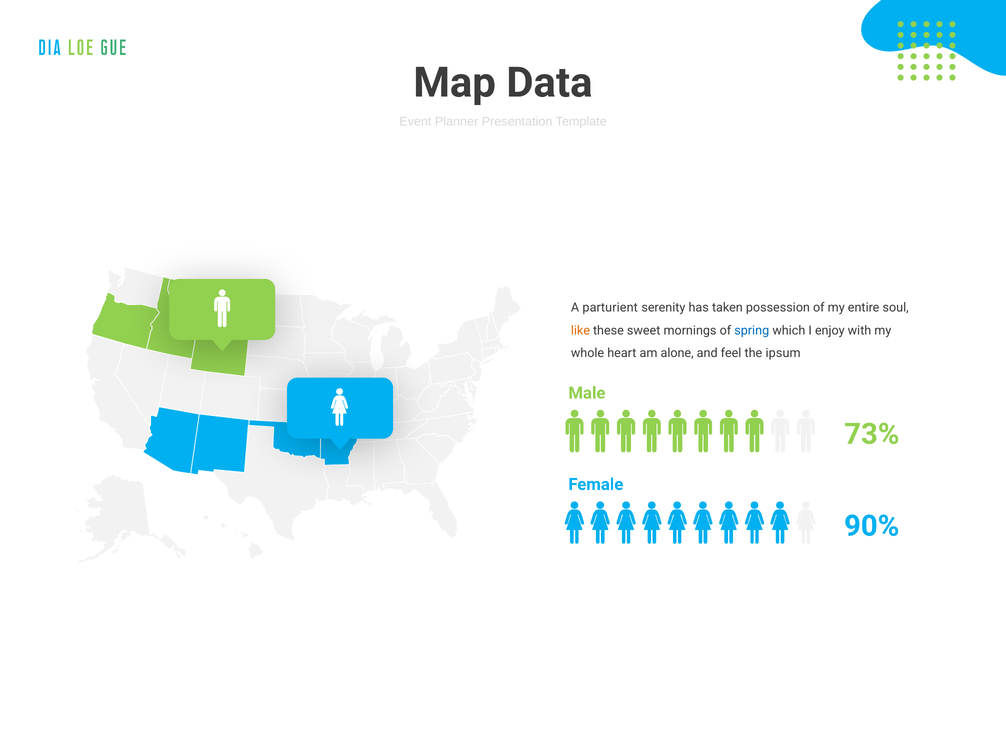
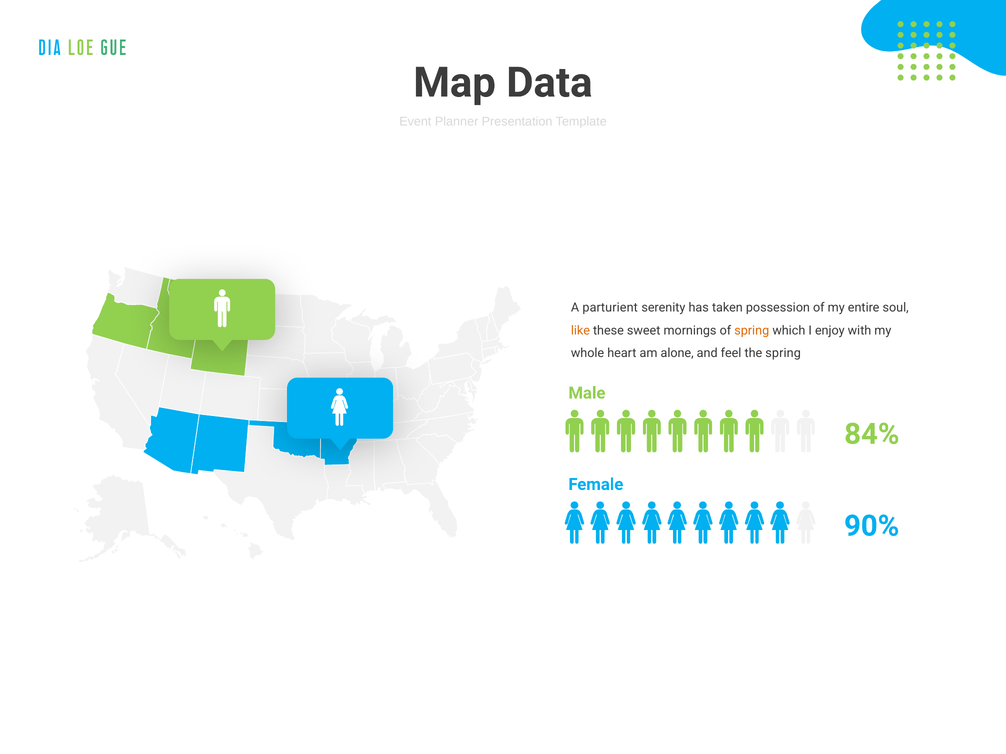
spring at (752, 331) colour: blue -> orange
the ipsum: ipsum -> spring
73%: 73% -> 84%
